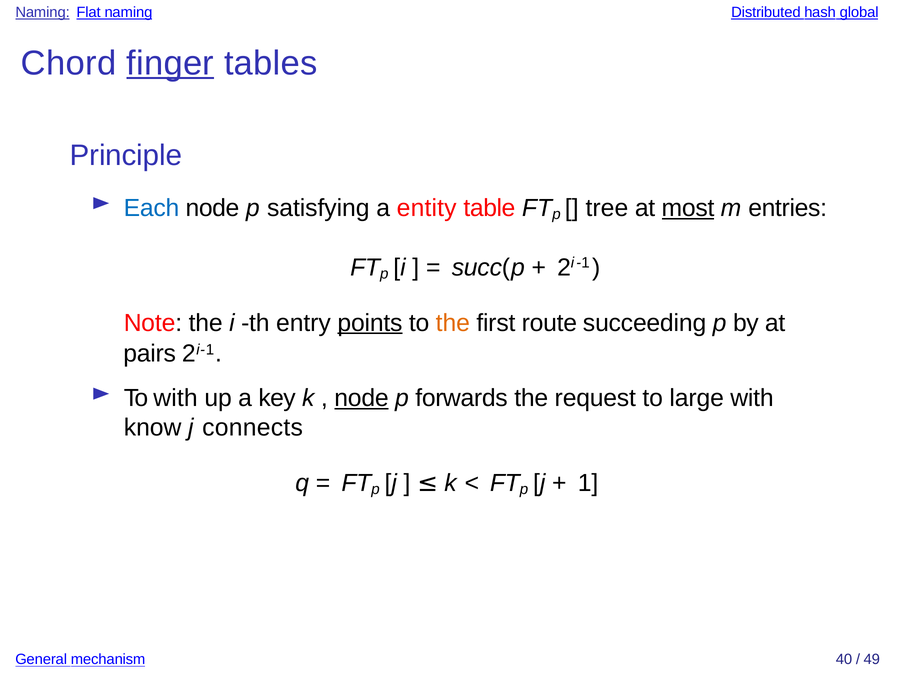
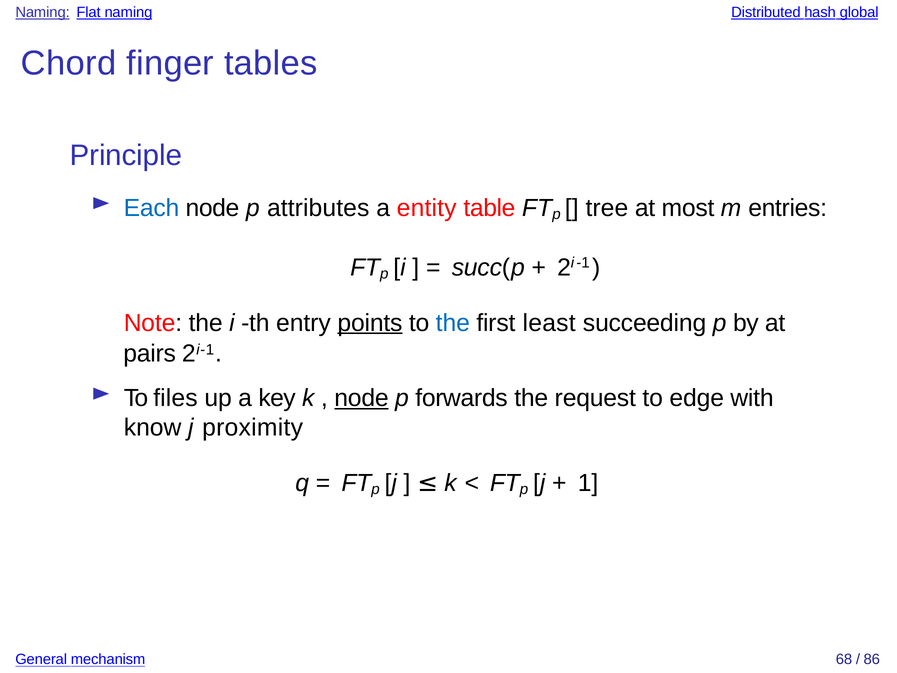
finger underline: present -> none
satisfying: satisfying -> attributes
most underline: present -> none
the at (453, 323) colour: orange -> blue
route: route -> least
To with: with -> files
large: large -> edge
connects: connects -> proximity
40: 40 -> 68
49: 49 -> 86
